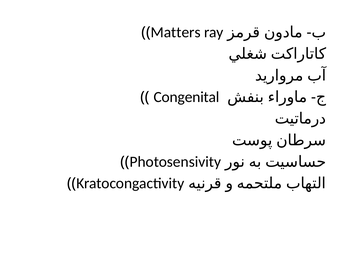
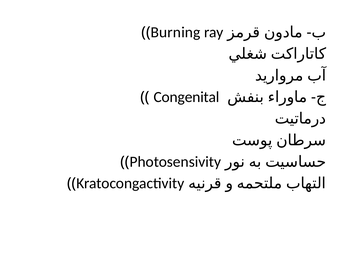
Matters: Matters -> Burning
